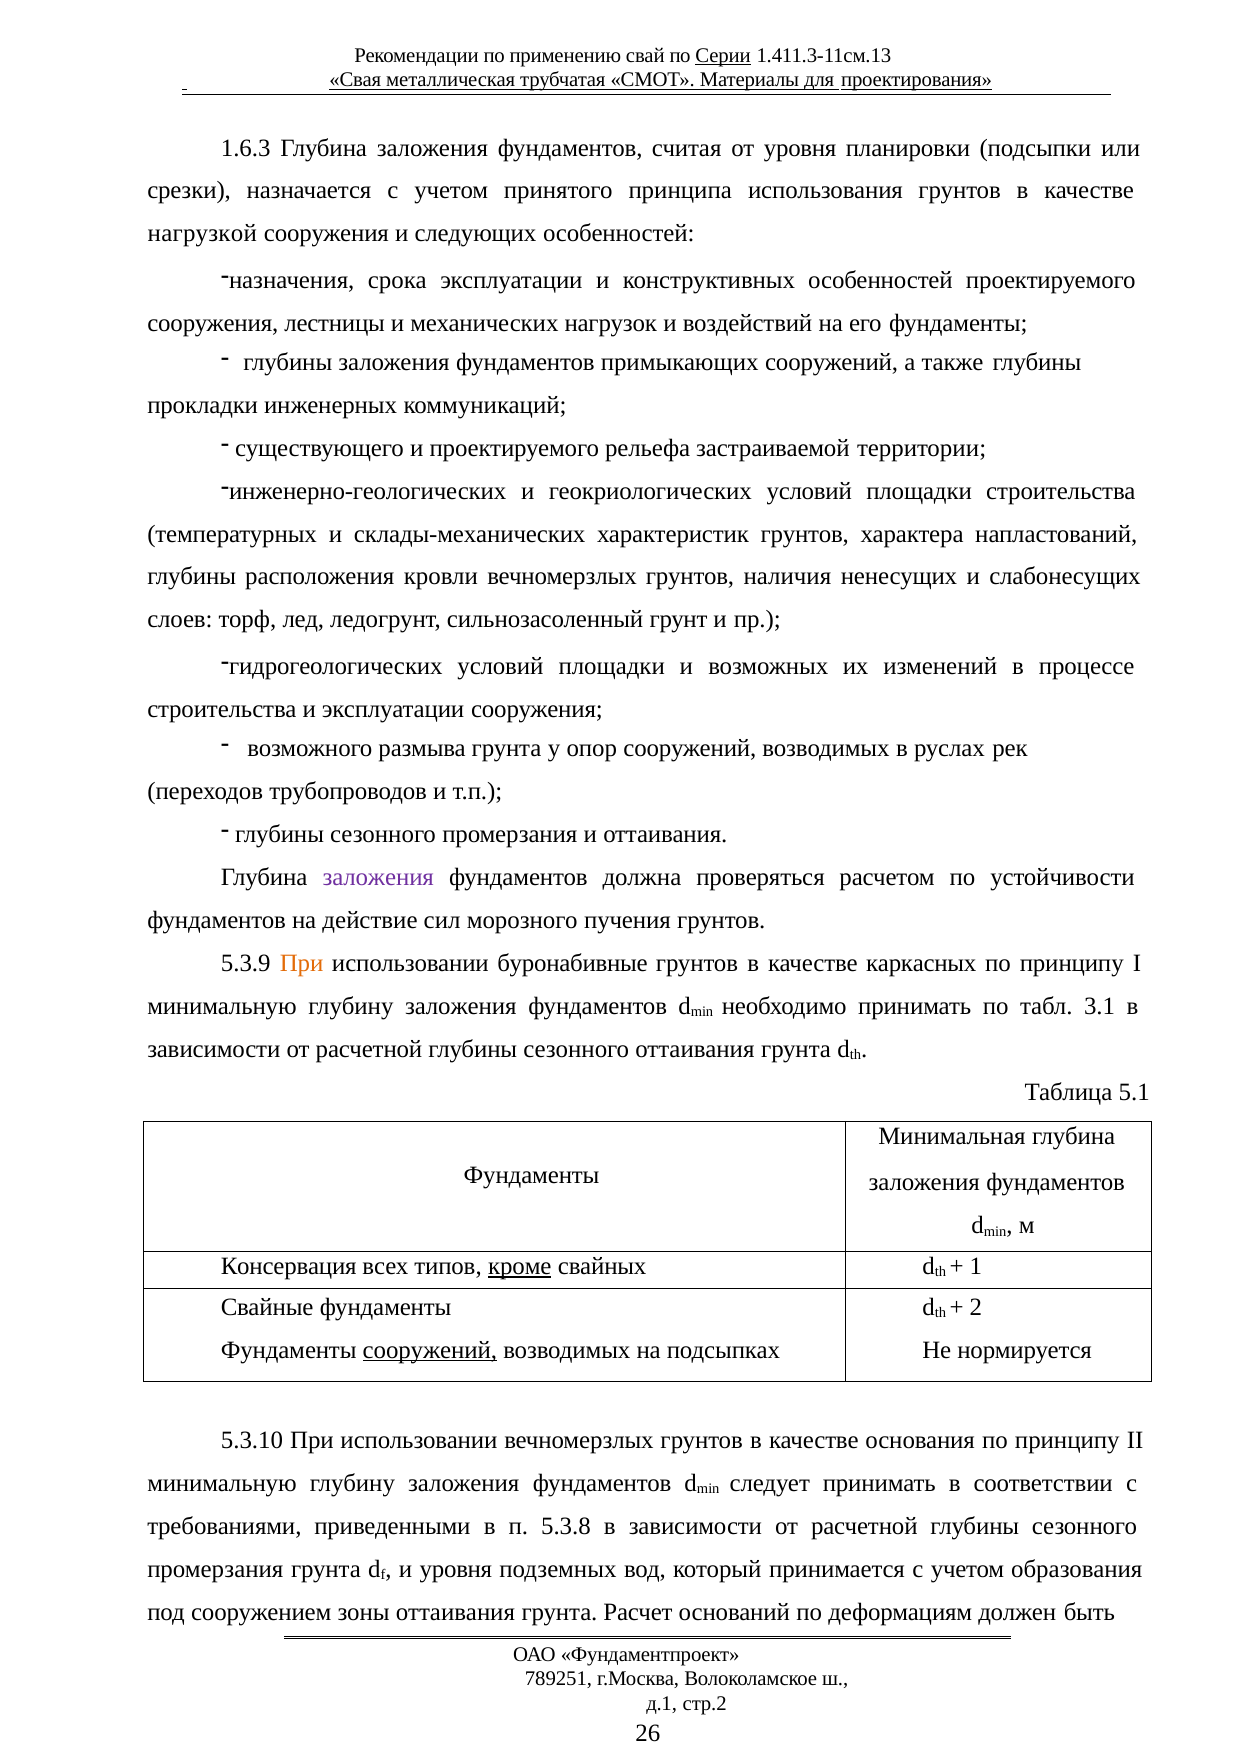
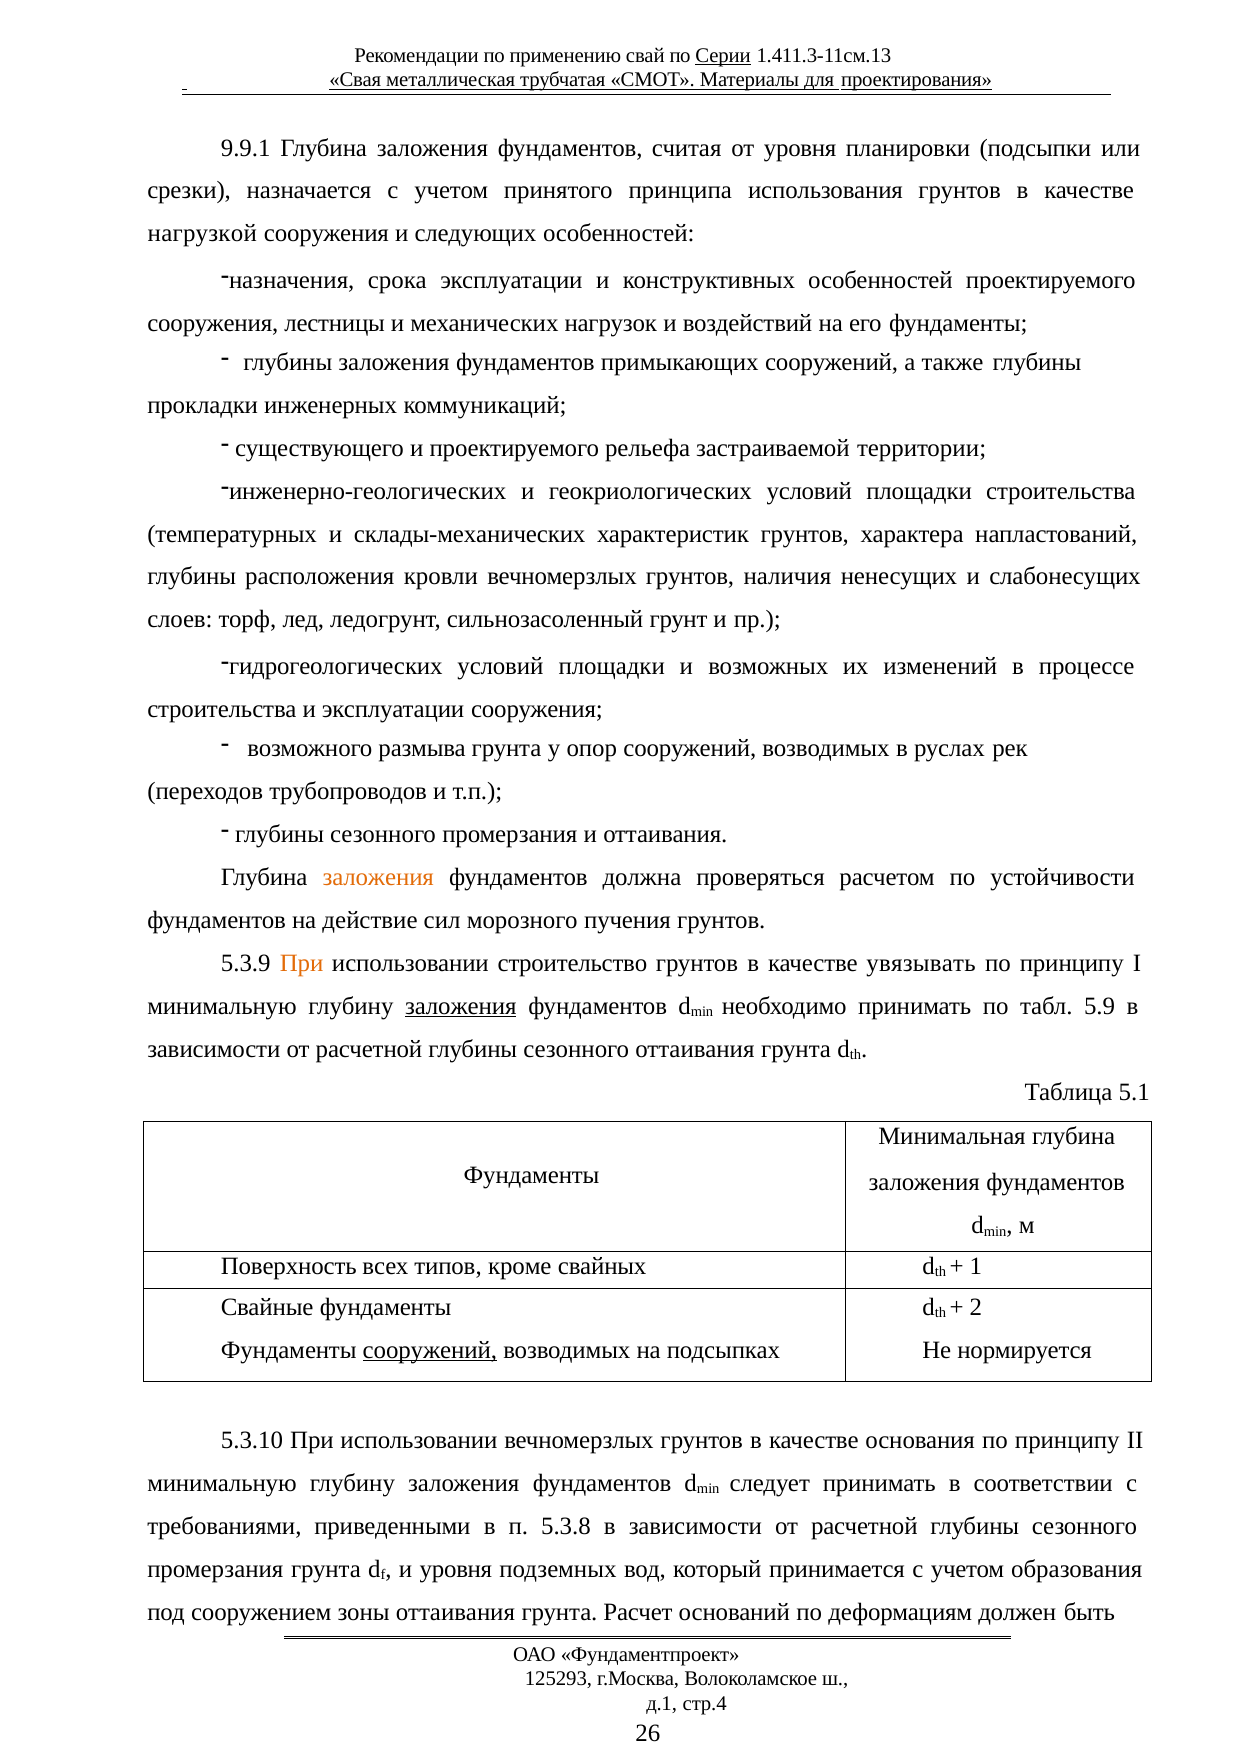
1.6.3: 1.6.3 -> 9.9.1
заложения at (378, 877) colour: purple -> orange
буронабивные: буронабивные -> строительство
каркасных: каркасных -> увязывать
заложения at (461, 1006) underline: none -> present
3.1: 3.1 -> 5.9
Консервация: Консервация -> Поверхность
кроме underline: present -> none
789251: 789251 -> 125293
стр.2: стр.2 -> стр.4
